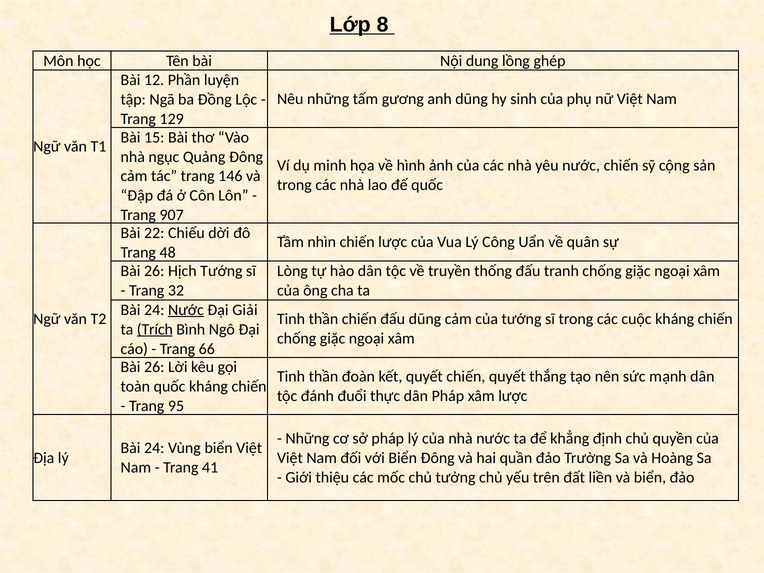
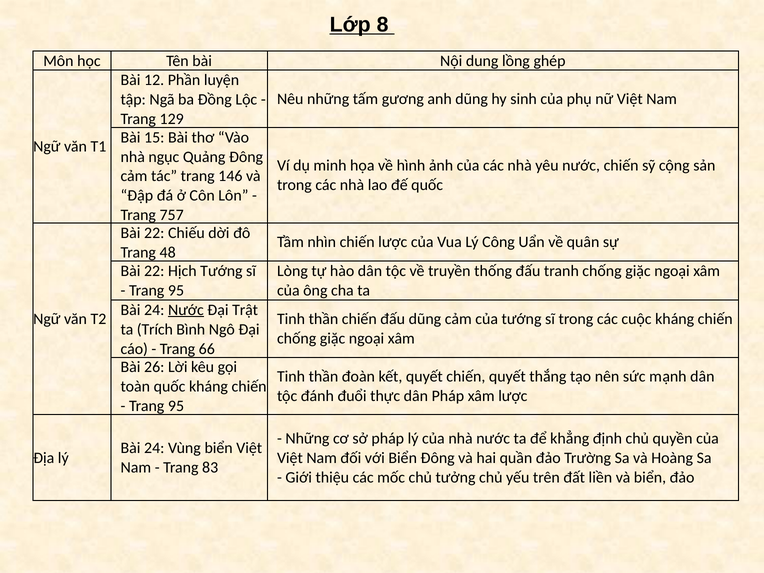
907: 907 -> 757
26 at (154, 271): 26 -> 22
32 at (176, 291): 32 -> 95
Giải: Giải -> Trật
Trích underline: present -> none
41: 41 -> 83
